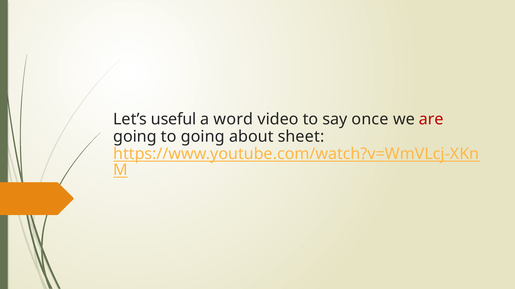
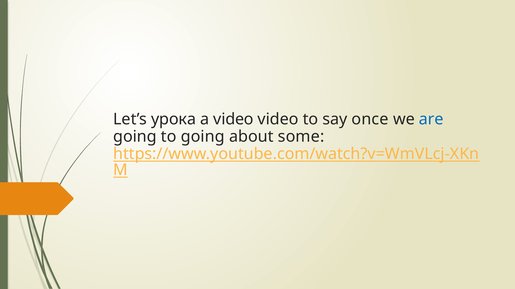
useful: useful -> урока
a word: word -> video
are colour: red -> blue
sheet: sheet -> some
